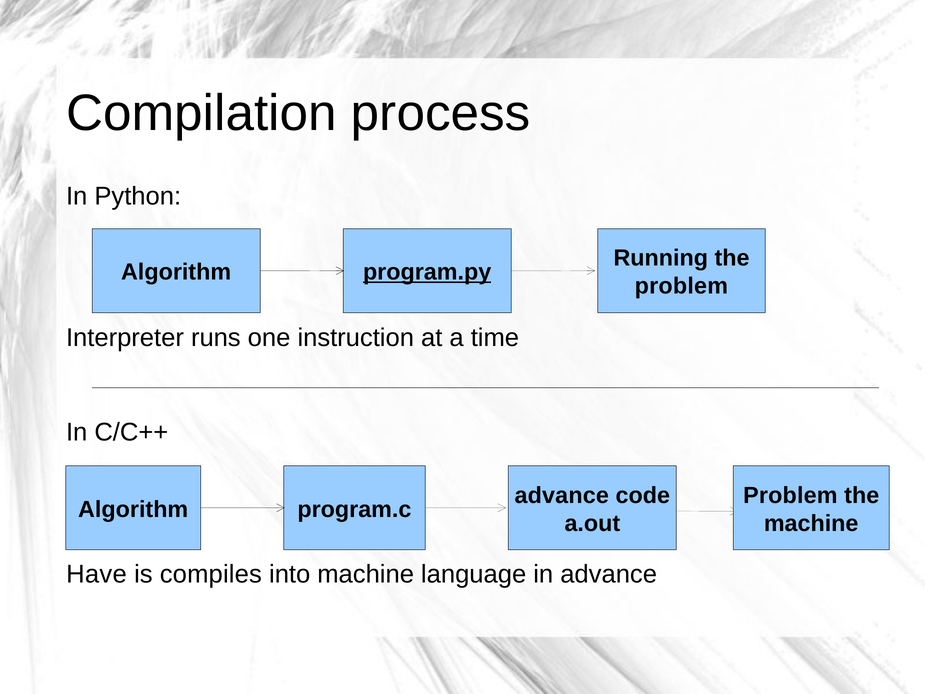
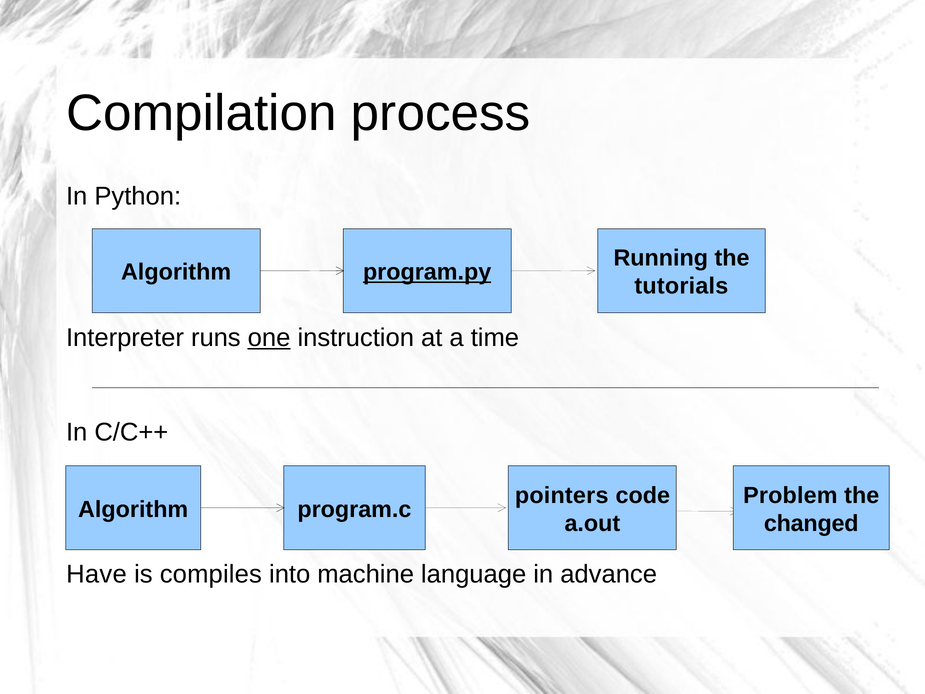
problem at (681, 286): problem -> tutorials
one underline: none -> present
advance at (562, 495): advance -> pointers
machine at (811, 523): machine -> changed
